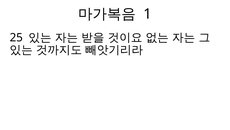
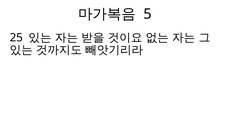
1: 1 -> 5
